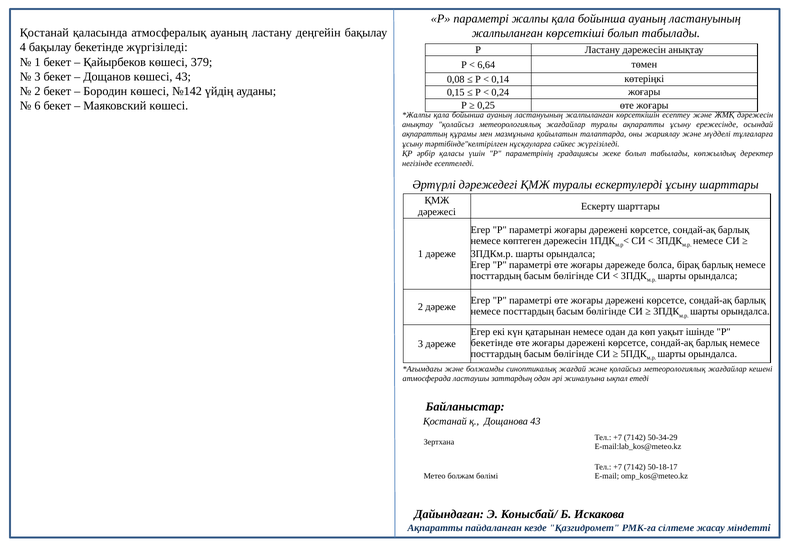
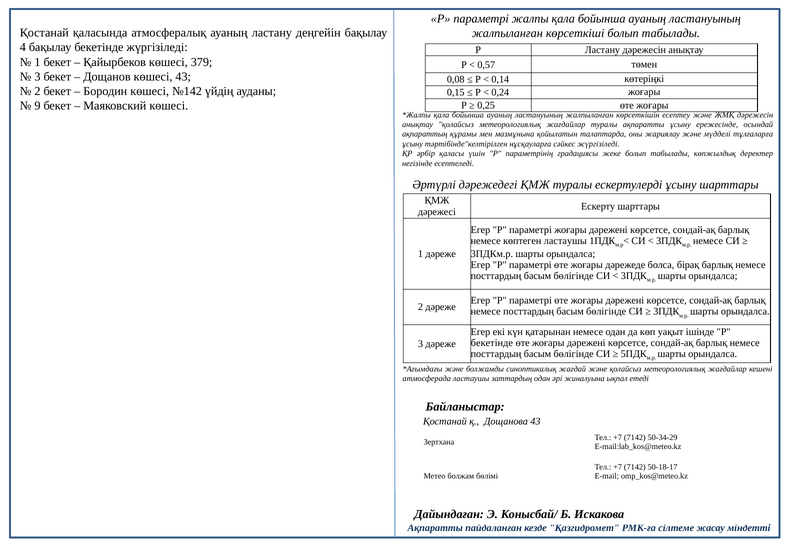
6,64: 6,64 -> 0,57
6: 6 -> 9
көптеген дәрежесін: дәрежесін -> ластаушы
